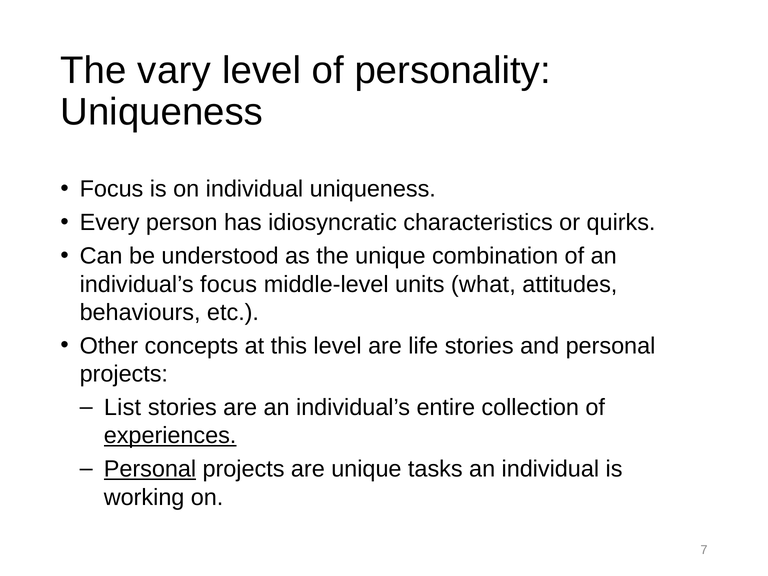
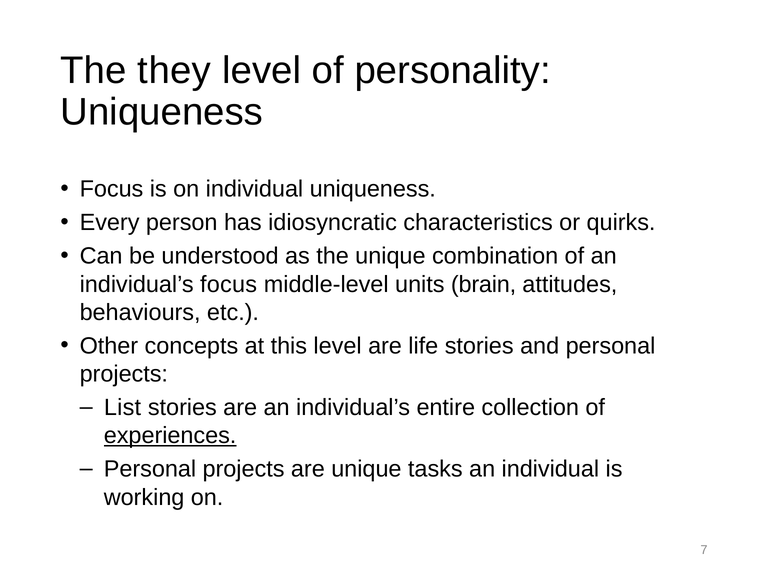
vary: vary -> they
what: what -> brain
Personal at (150, 469) underline: present -> none
